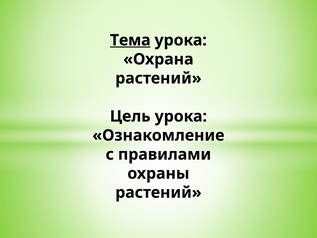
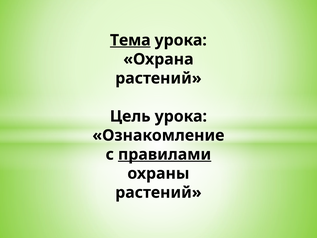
правилами underline: none -> present
